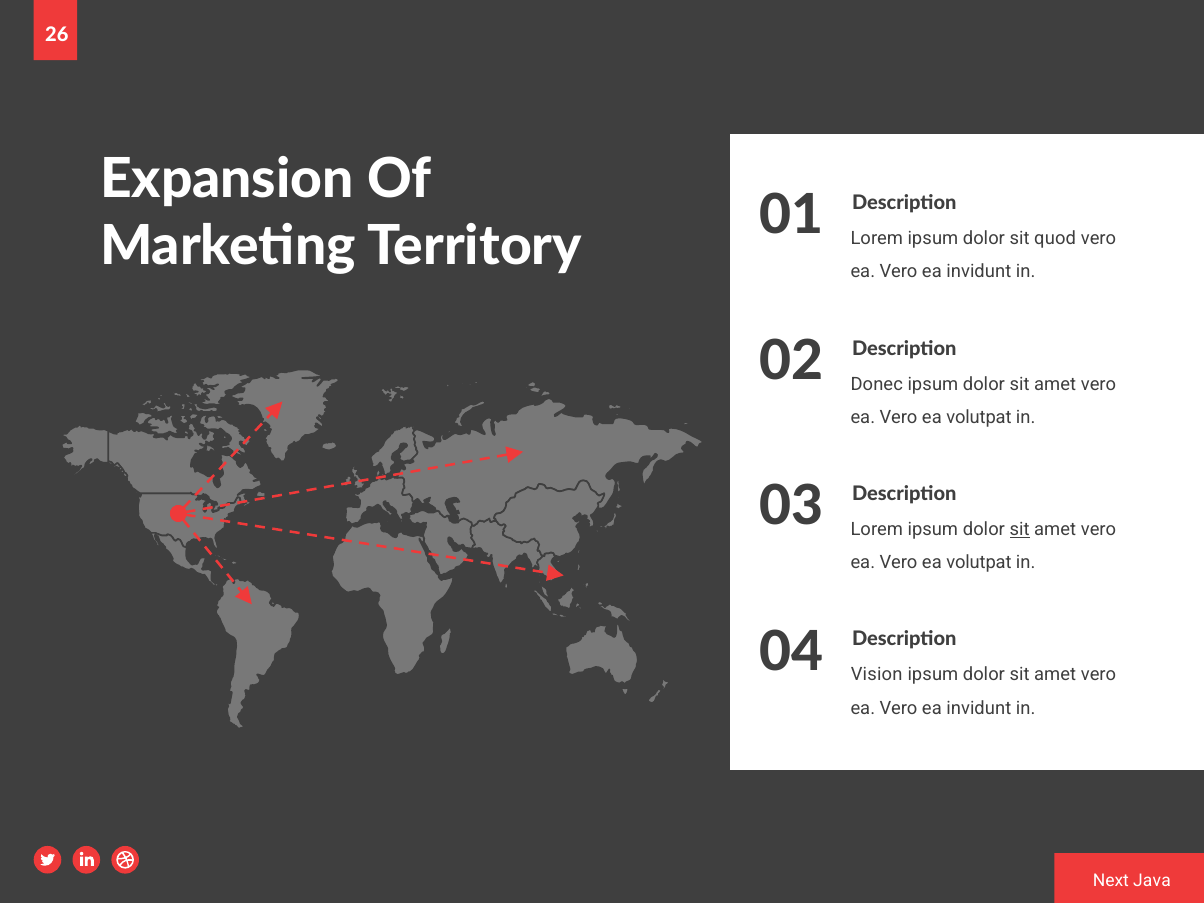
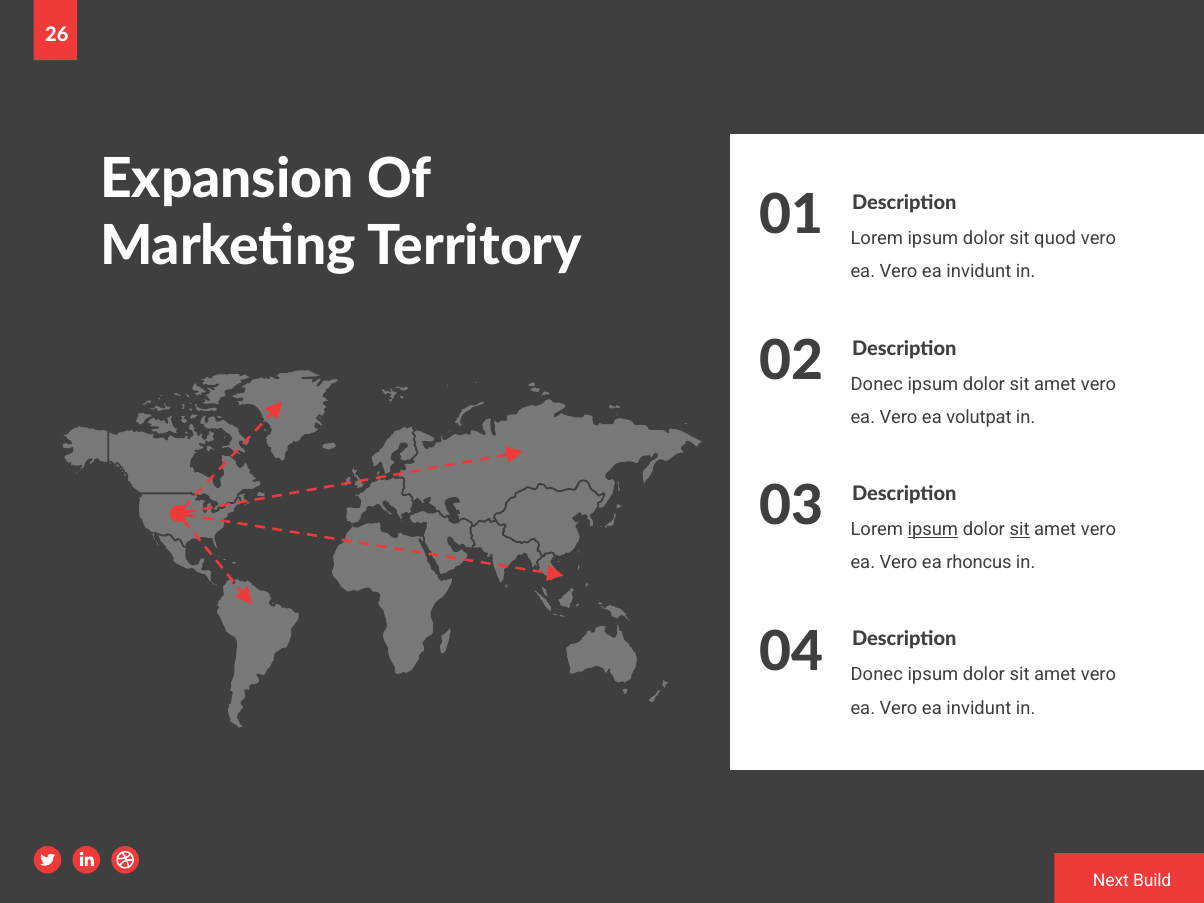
ipsum at (933, 529) underline: none -> present
volutpat at (979, 563): volutpat -> rhoncus
Vision at (877, 675): Vision -> Donec
Java: Java -> Build
